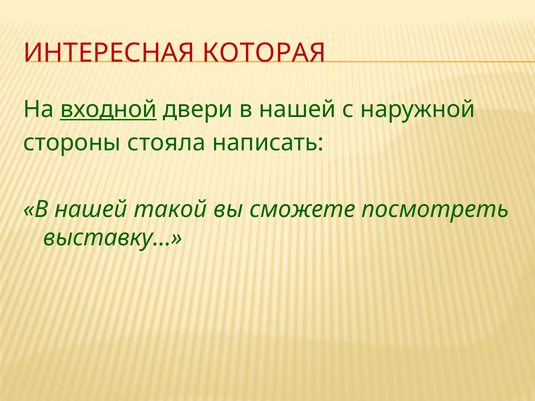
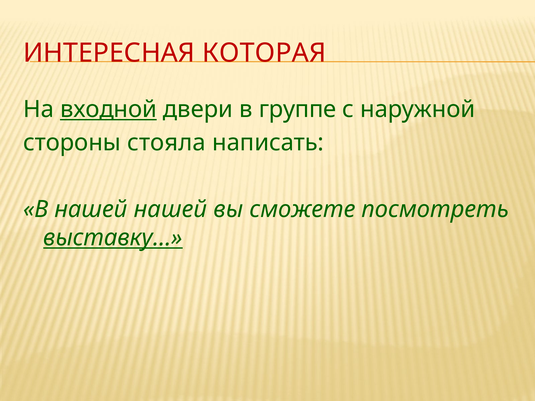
двери в нашей: нашей -> группе
нашей такой: такой -> нашей
выставку… underline: none -> present
